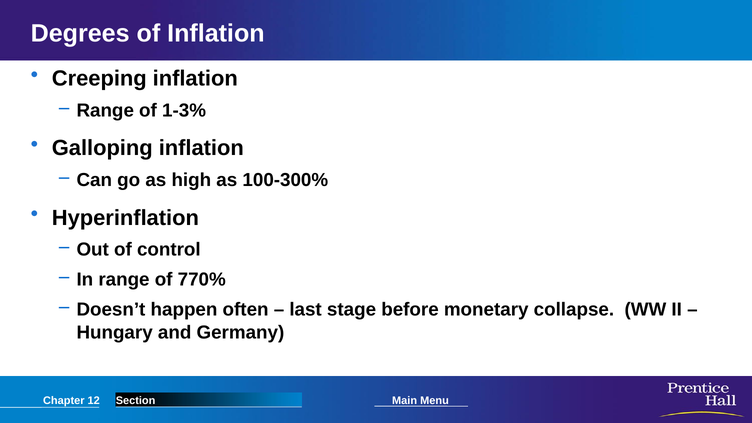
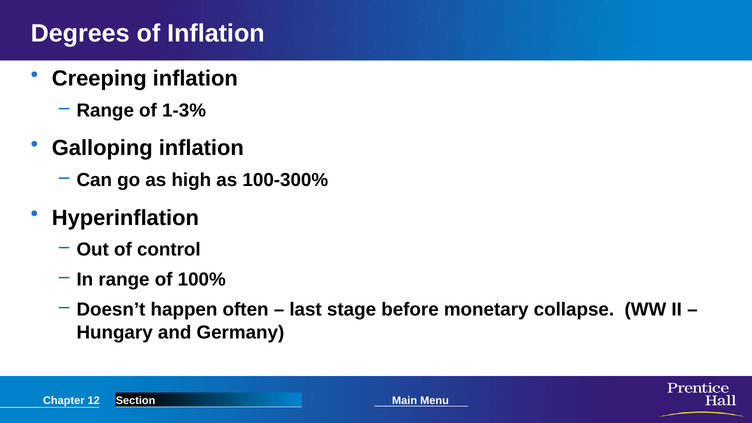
770%: 770% -> 100%
